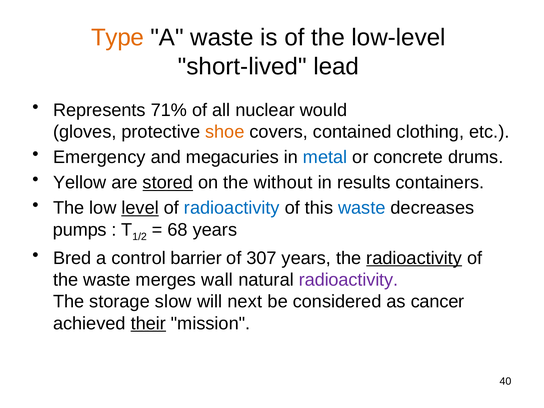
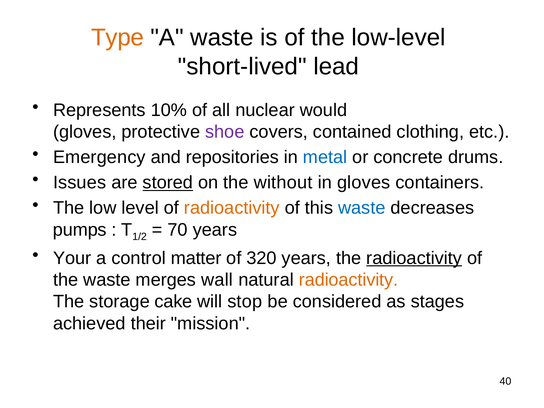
71%: 71% -> 10%
shoe colour: orange -> purple
megacuries: megacuries -> repositories
Yellow: Yellow -> Issues
in results: results -> gloves
level underline: present -> none
radioactivity at (232, 208) colour: blue -> orange
68: 68 -> 70
Bred: Bred -> Your
barrier: barrier -> matter
307: 307 -> 320
radioactivity at (349, 280) colour: purple -> orange
slow: slow -> cake
next: next -> stop
cancer: cancer -> stages
their underline: present -> none
